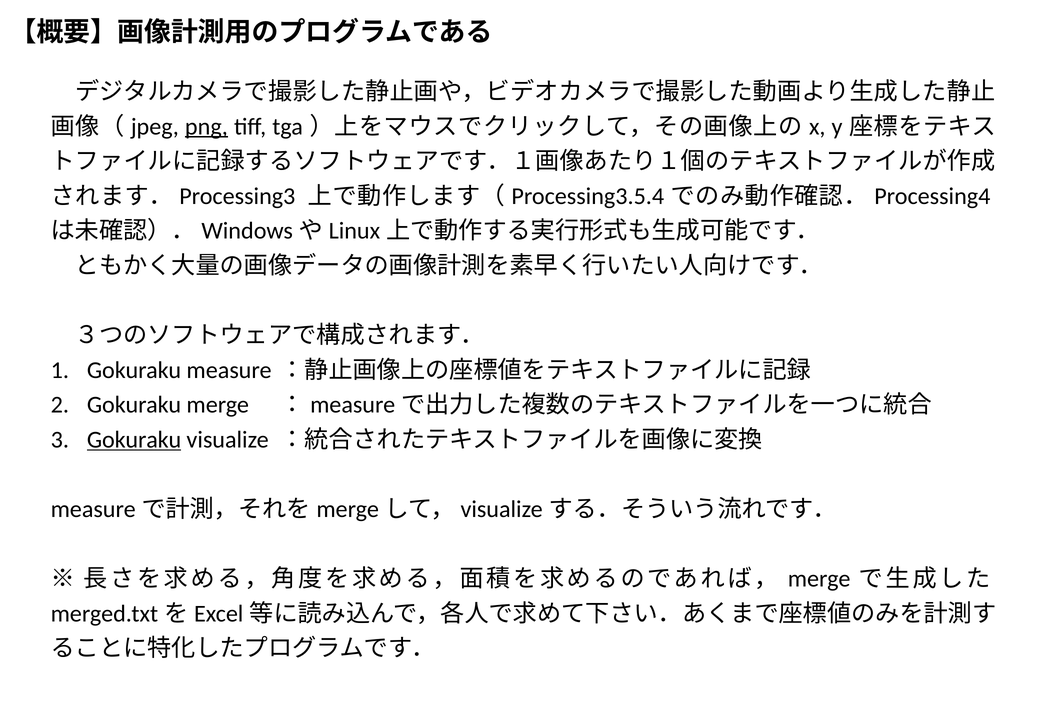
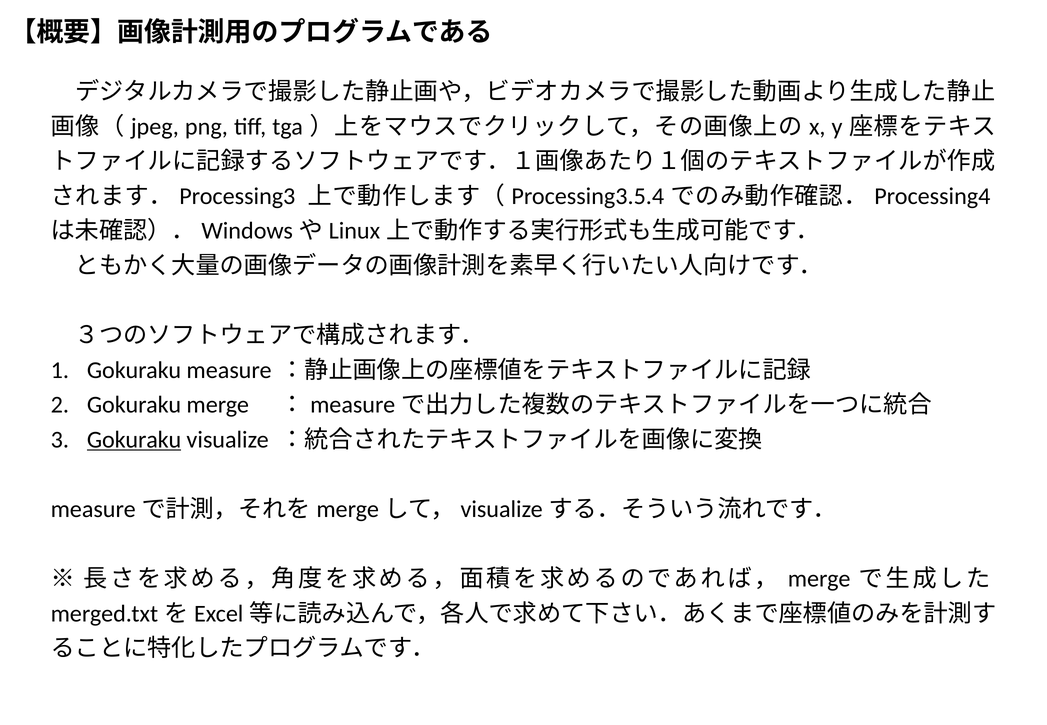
png underline: present -> none
